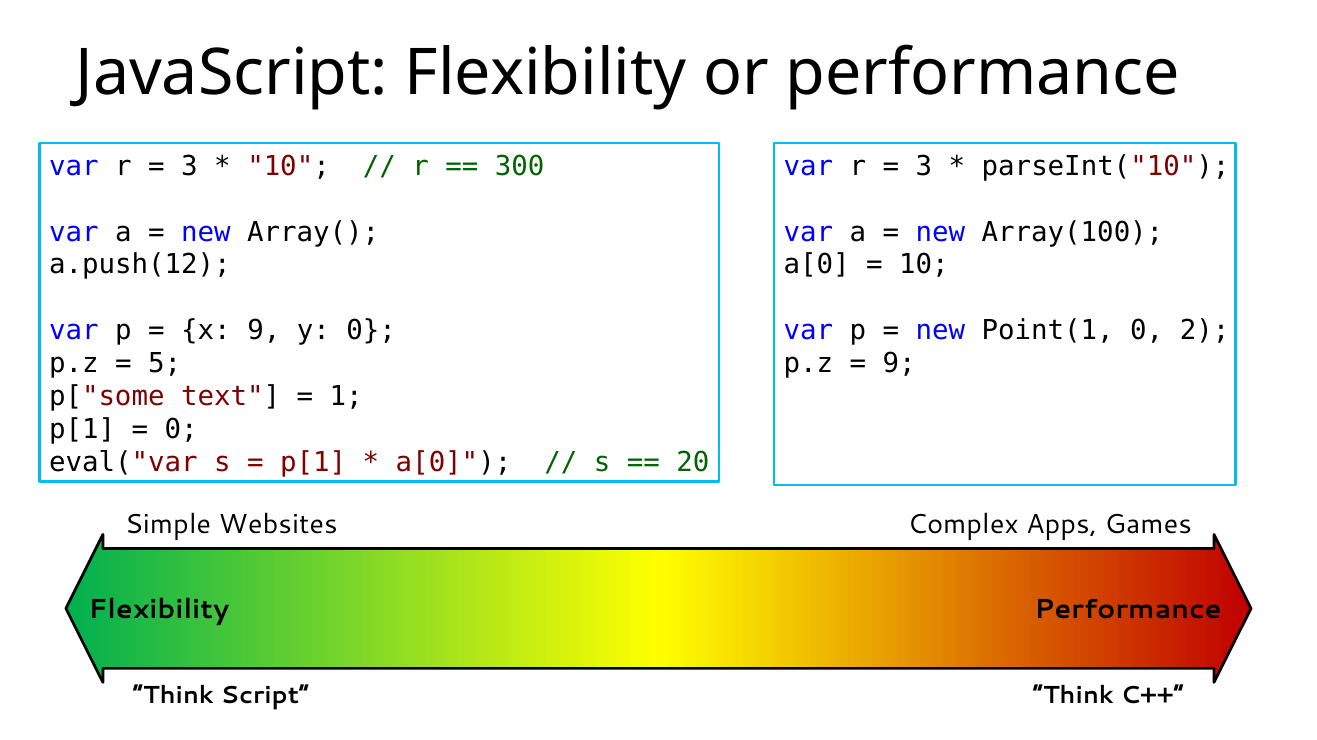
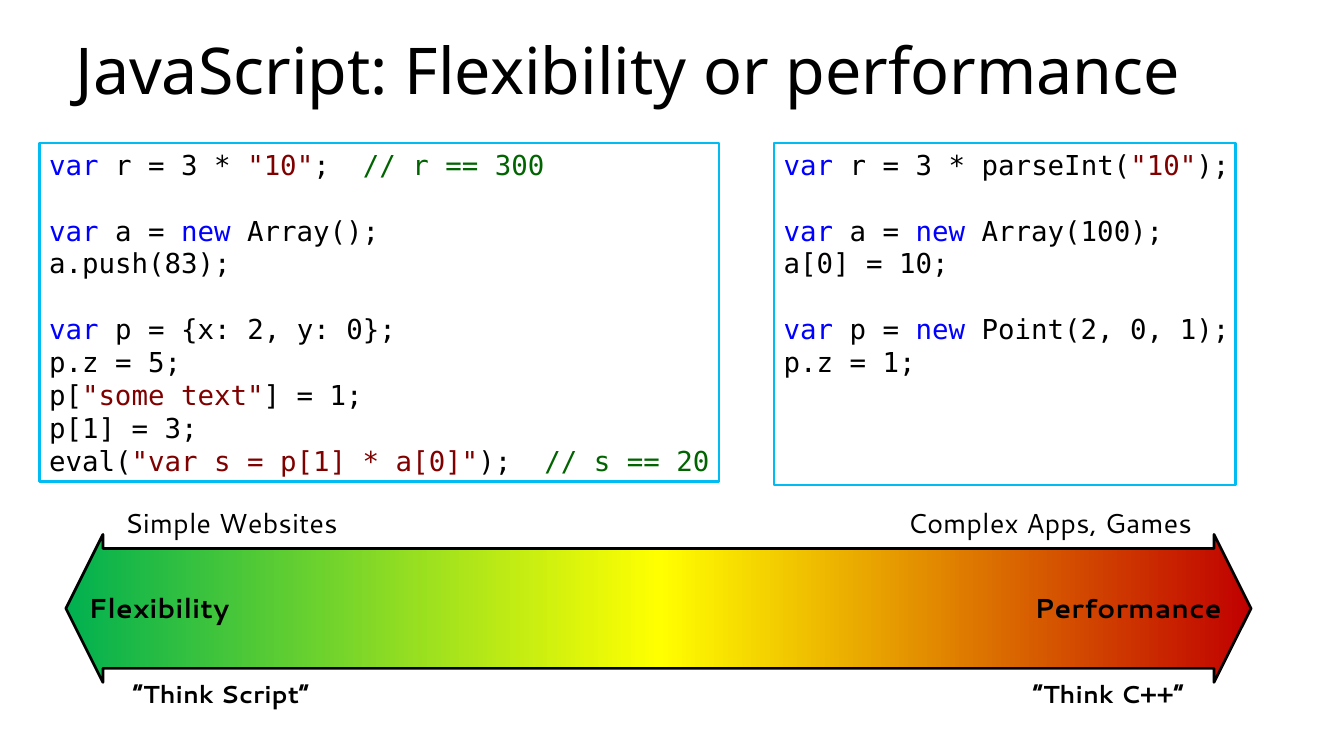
a.push(12: a.push(12 -> a.push(83
x 9: 9 -> 2
Point(1: Point(1 -> Point(2
0 2: 2 -> 1
9 at (899, 364): 9 -> 1
0 at (181, 430): 0 -> 3
